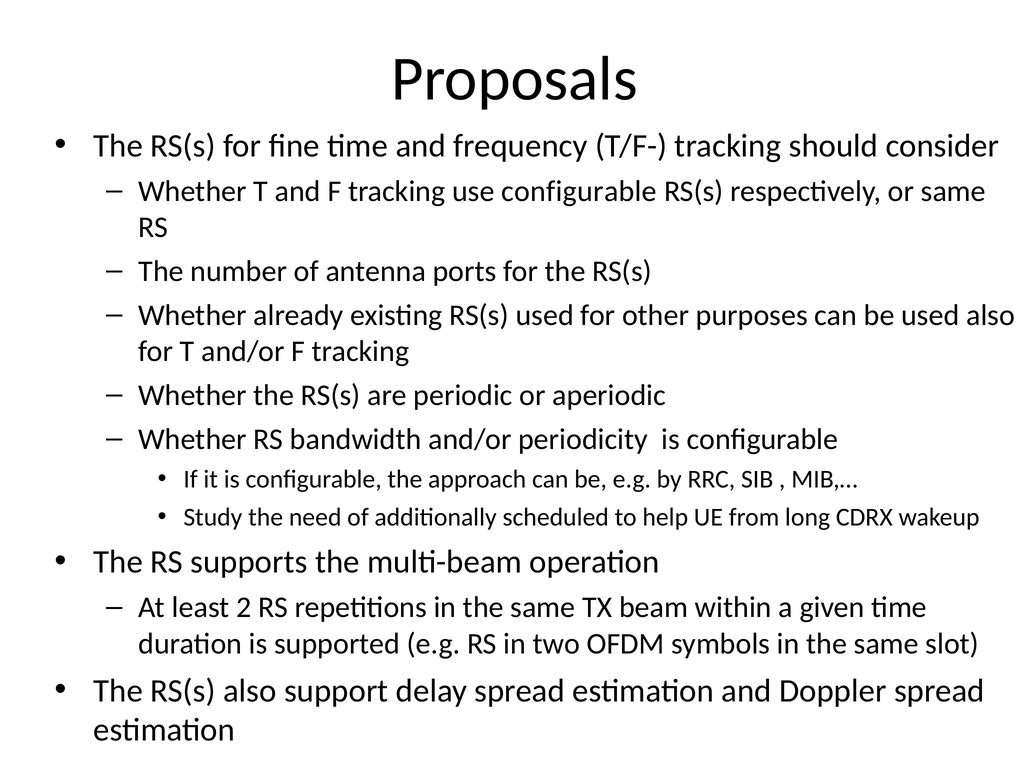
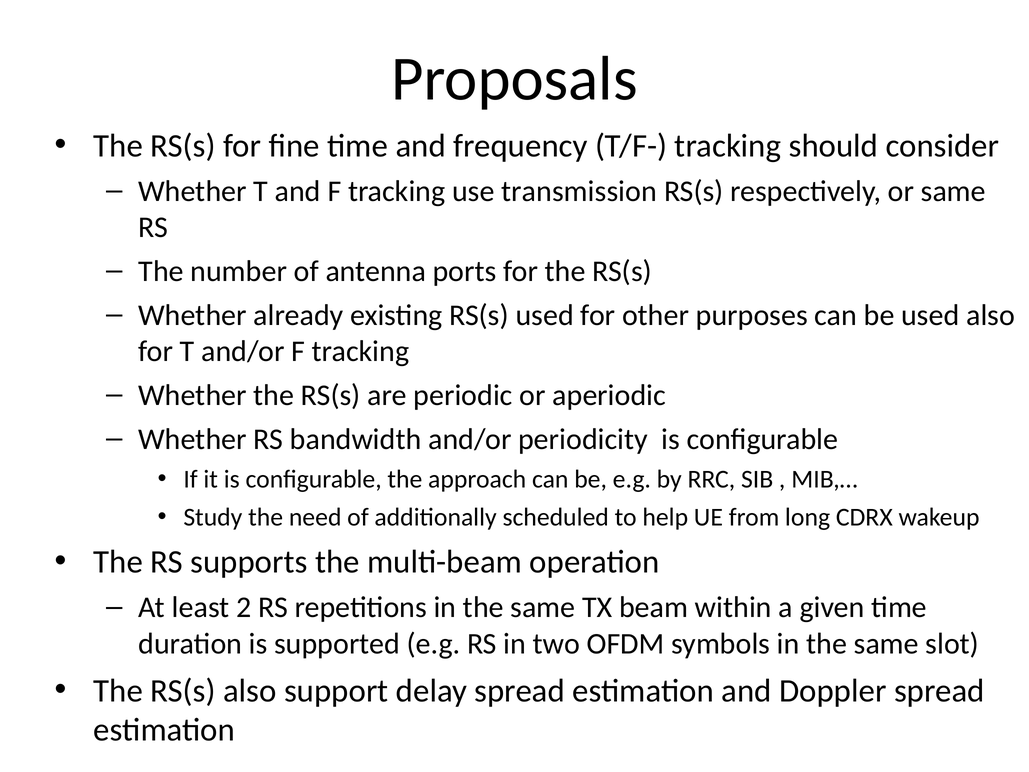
use configurable: configurable -> transmission
